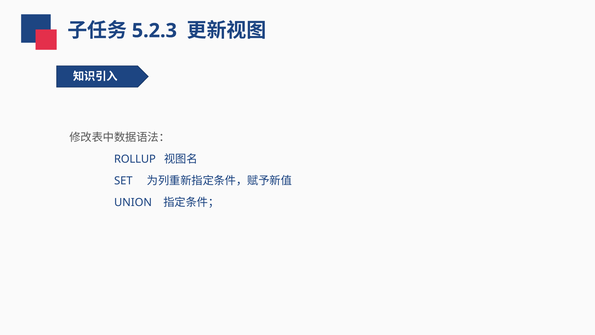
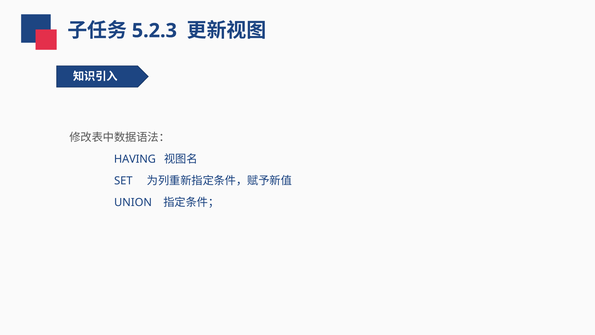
ROLLUP: ROLLUP -> HAVING
